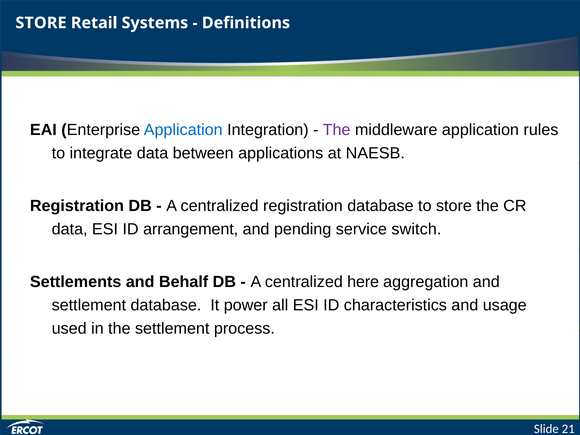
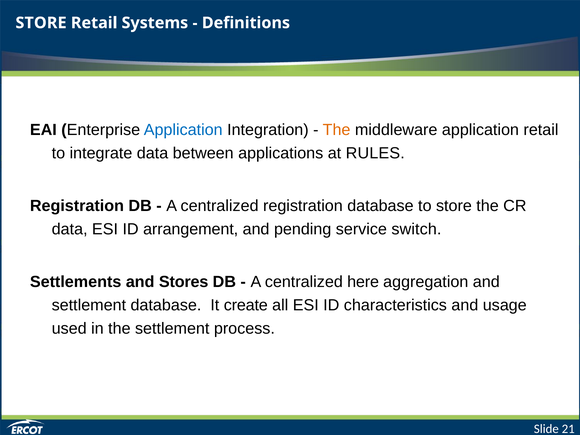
The at (337, 130) colour: purple -> orange
application rules: rules -> retail
NAESB: NAESB -> RULES
Behalf: Behalf -> Stores
power: power -> create
